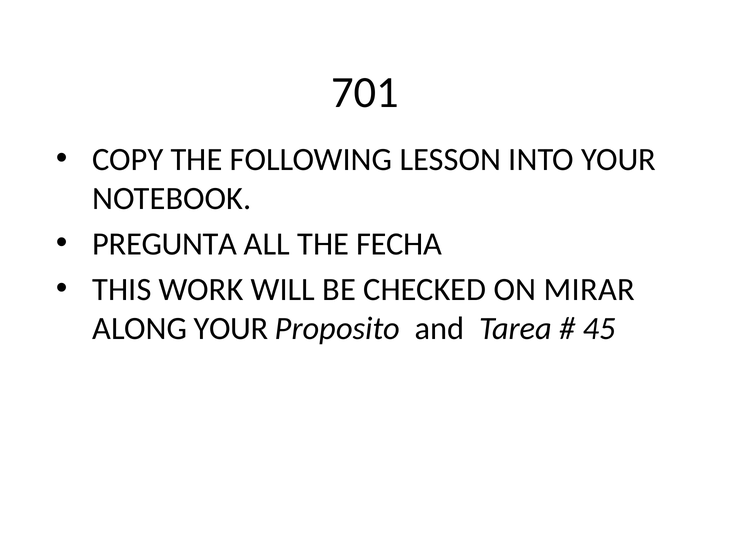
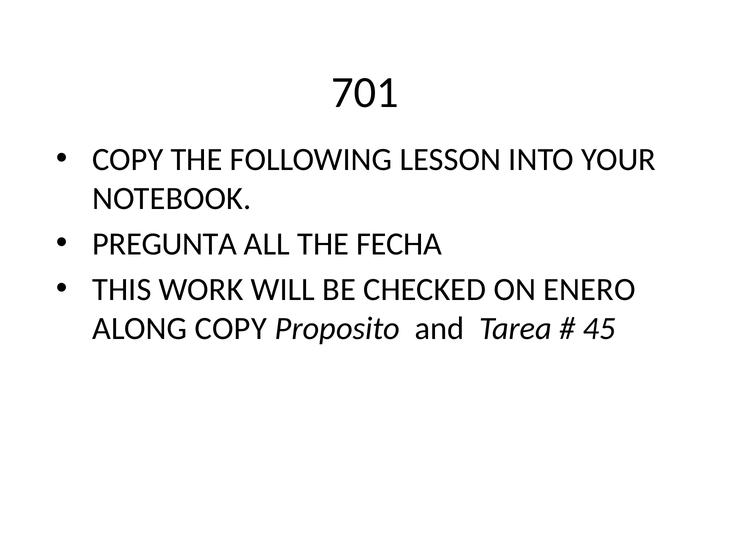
MIRAR: MIRAR -> ENERO
ALONG YOUR: YOUR -> COPY
